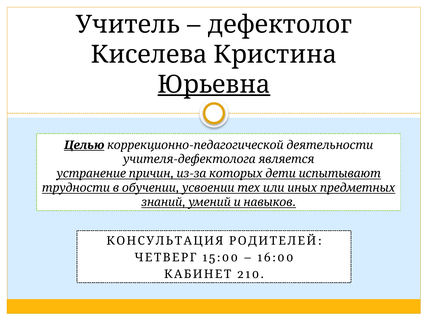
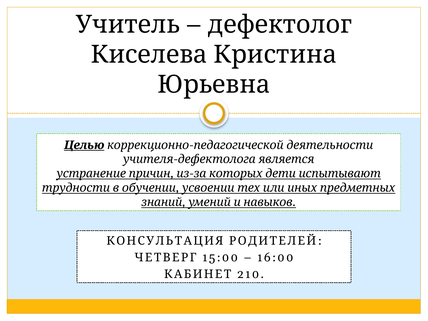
Юрьевна underline: present -> none
